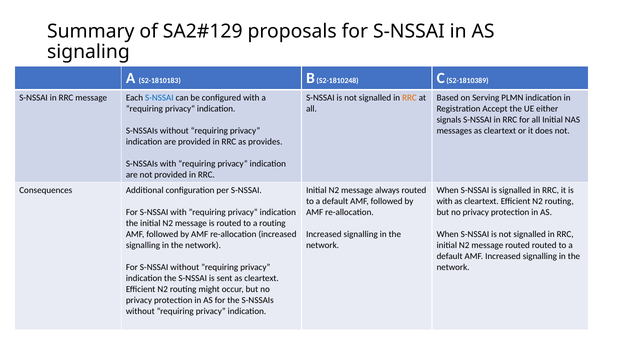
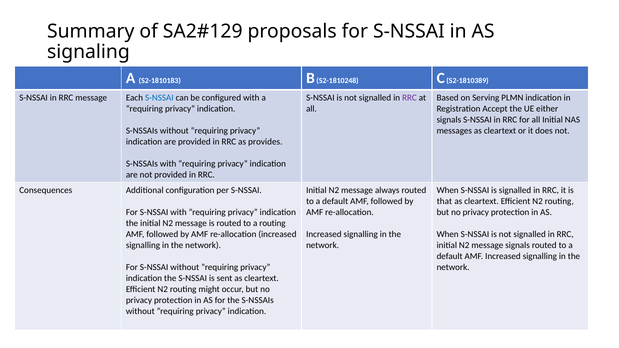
RRC at (409, 98) colour: orange -> purple
with at (445, 201): with -> that
message routed: routed -> signals
